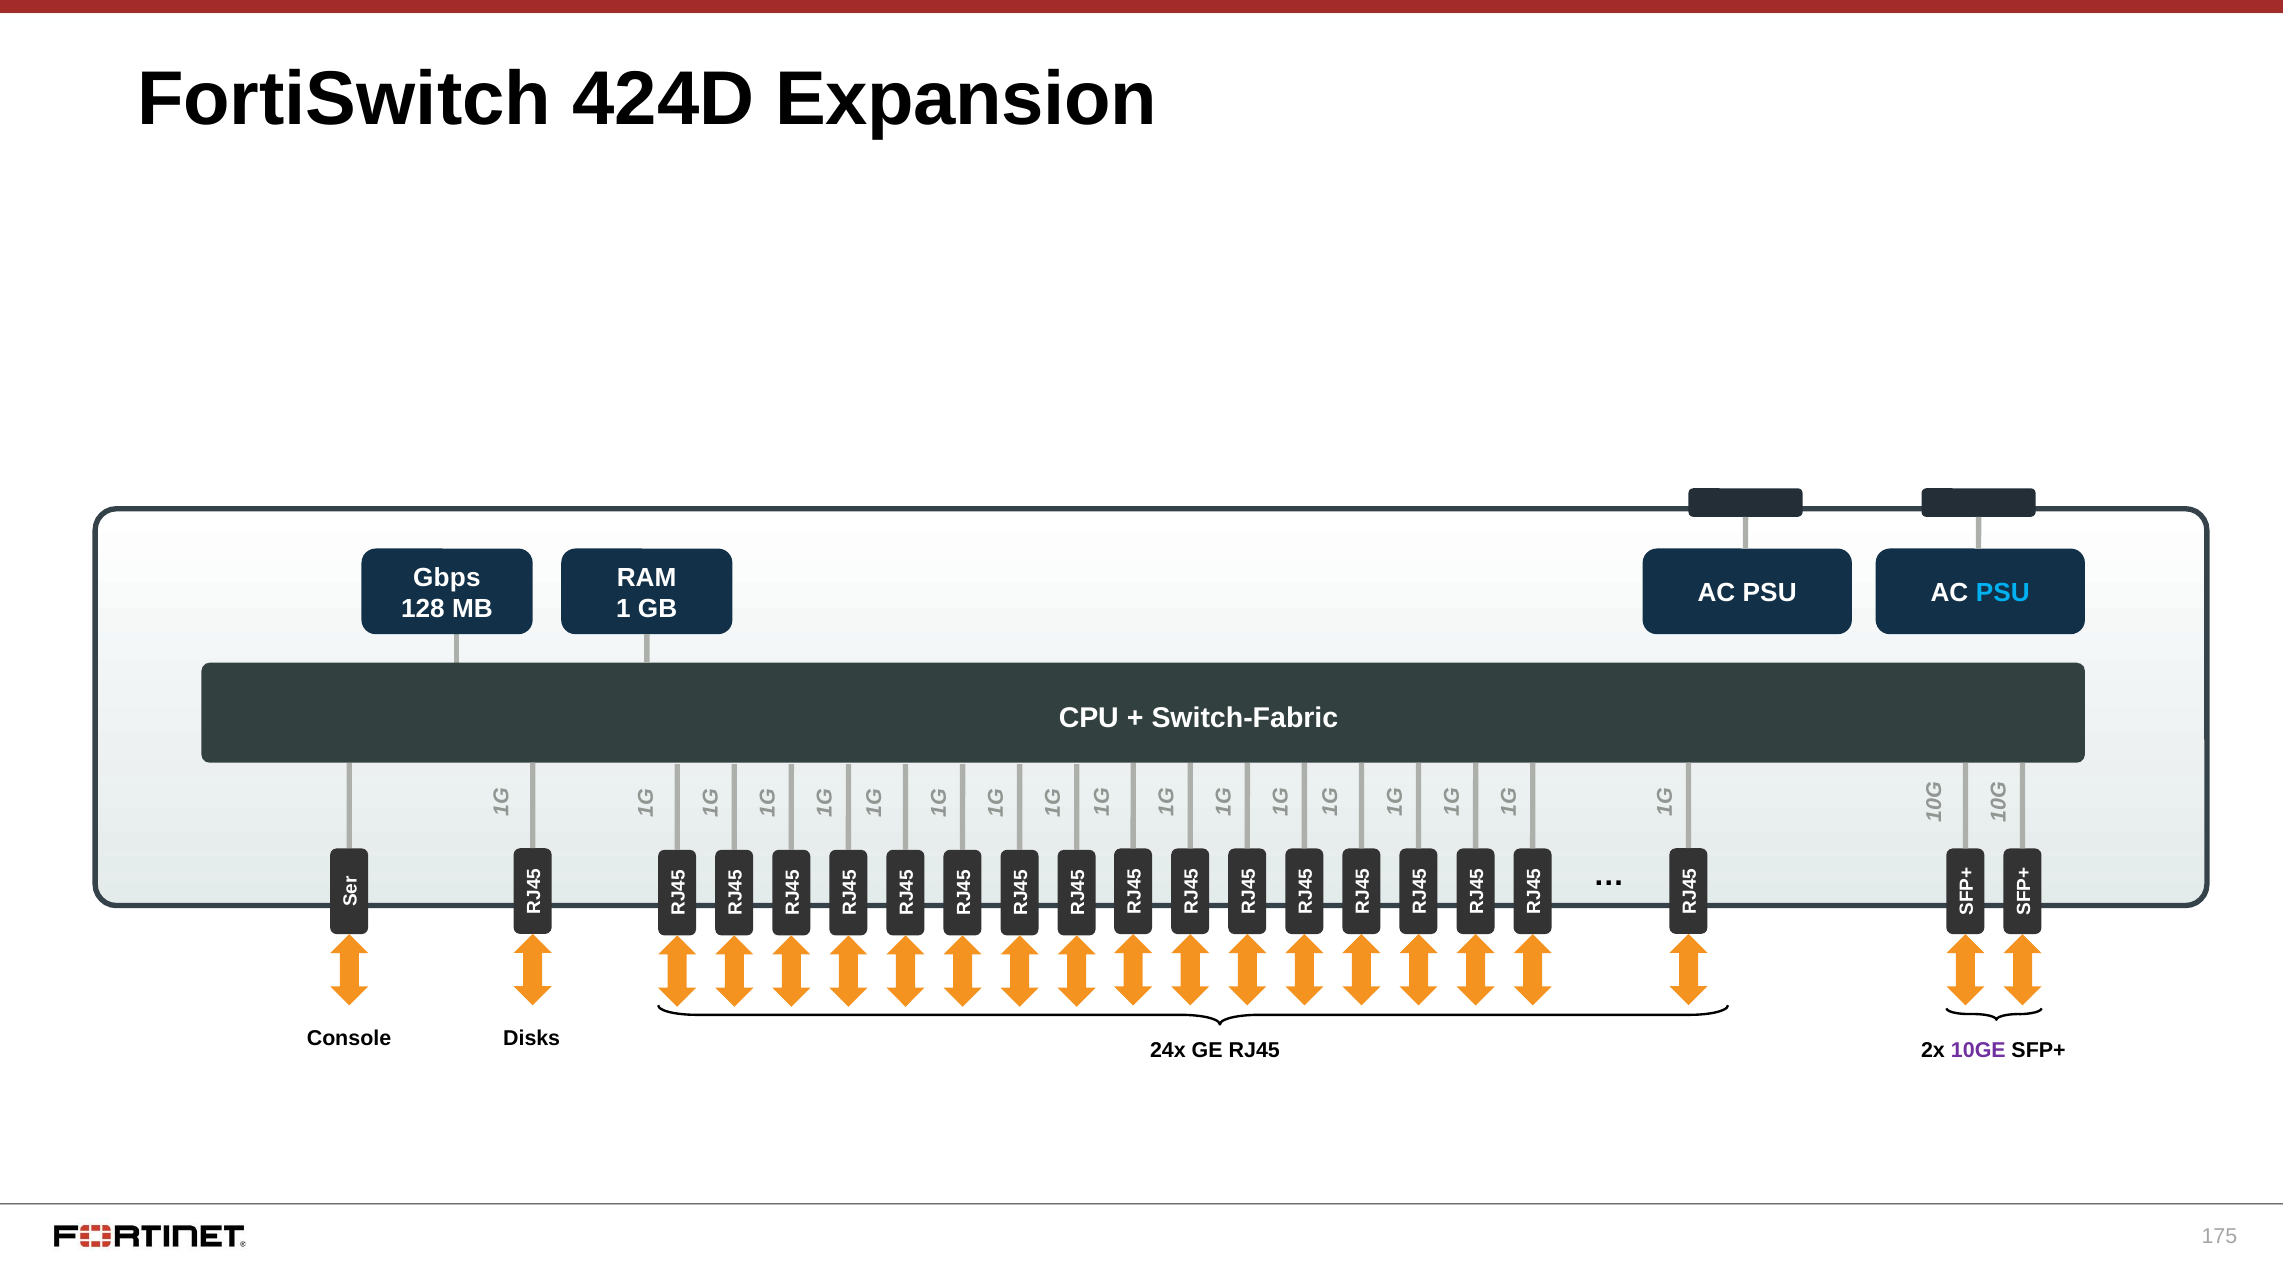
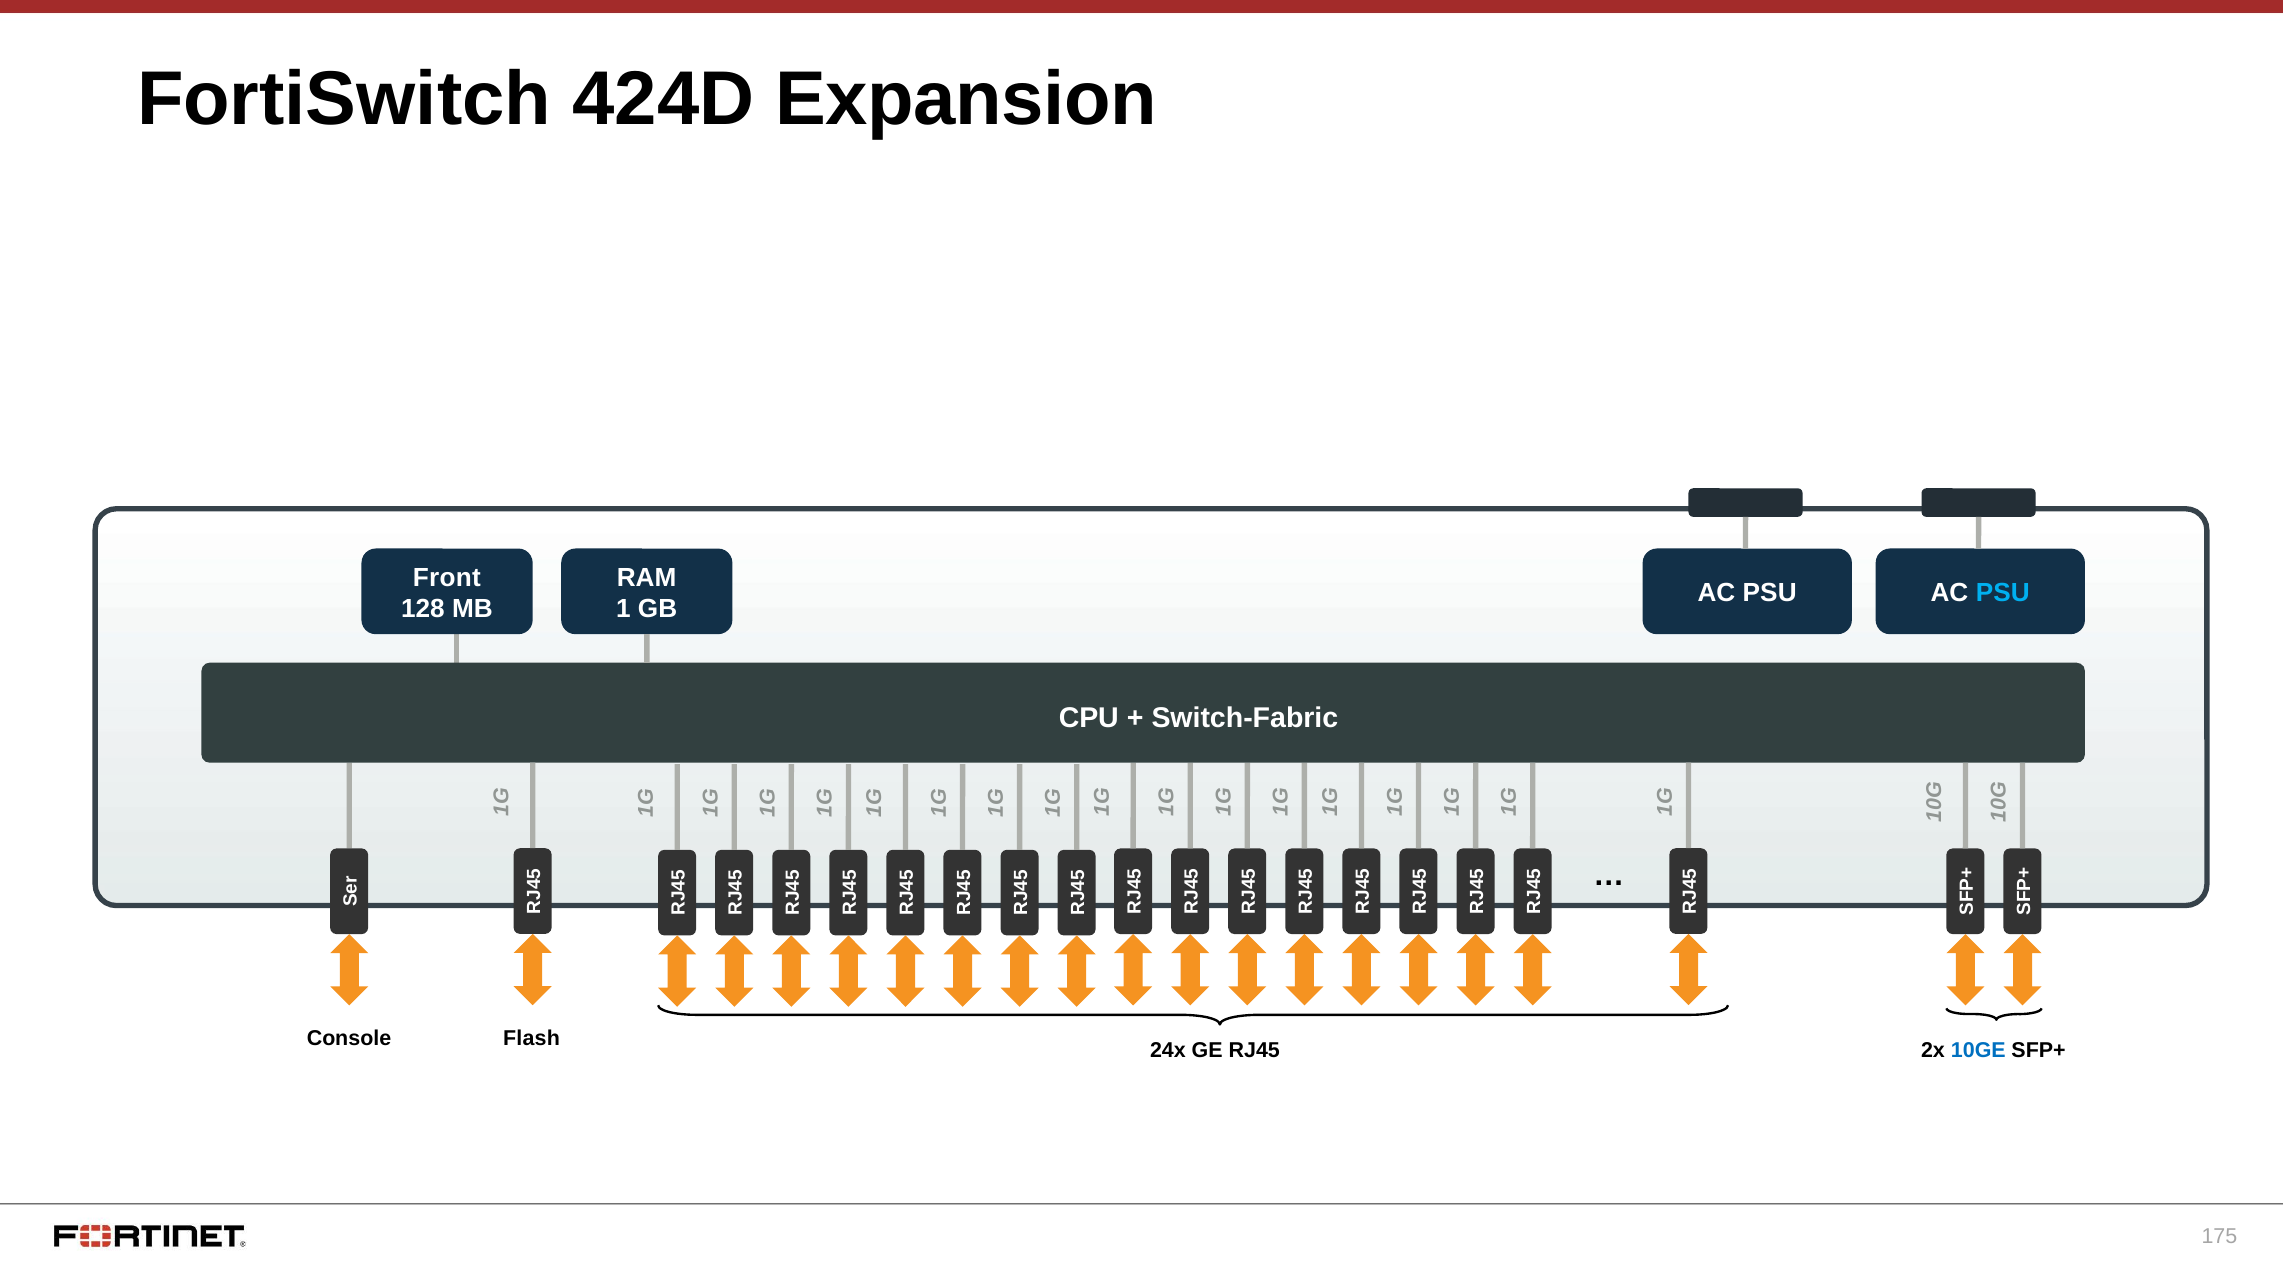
Gbps: Gbps -> Front
Disks: Disks -> Flash
10GE colour: purple -> blue
